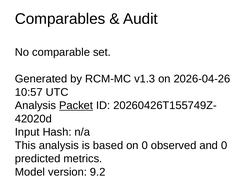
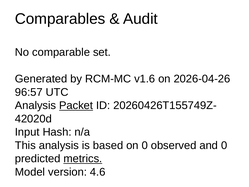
v1.3: v1.3 -> v1.6
10:57: 10:57 -> 96:57
metrics underline: none -> present
9.2: 9.2 -> 4.6
